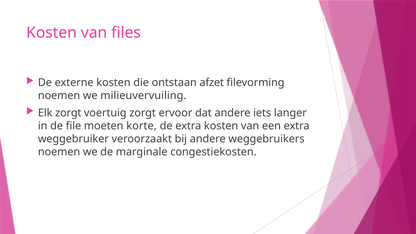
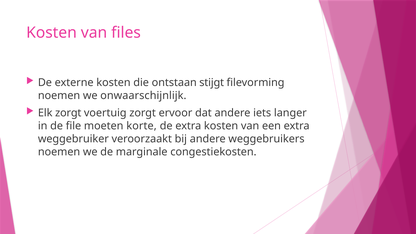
afzet: afzet -> stijgt
milieuvervuiling: milieuvervuiling -> onwaarschijnlijk
